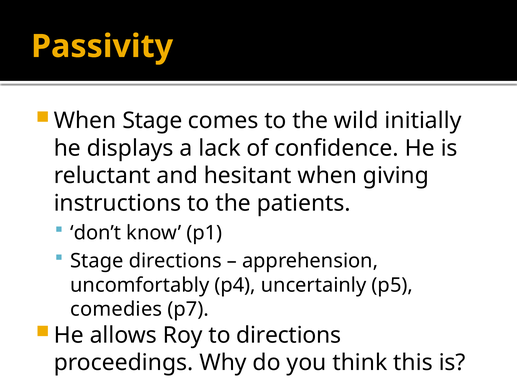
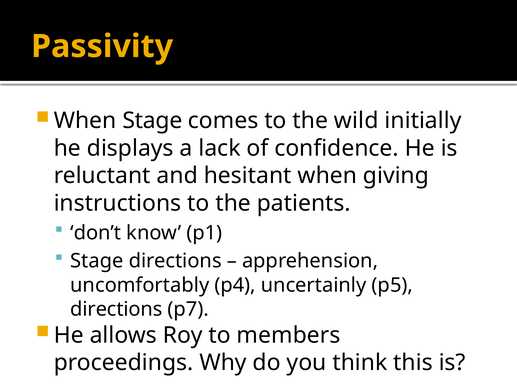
comedies at (116, 310): comedies -> directions
to directions: directions -> members
